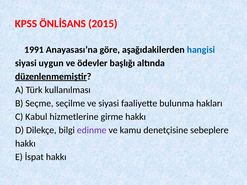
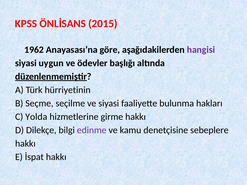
1991: 1991 -> 1962
hangisi colour: blue -> purple
kullanılması: kullanılması -> hürriyetinin
Kabul: Kabul -> Yolda
